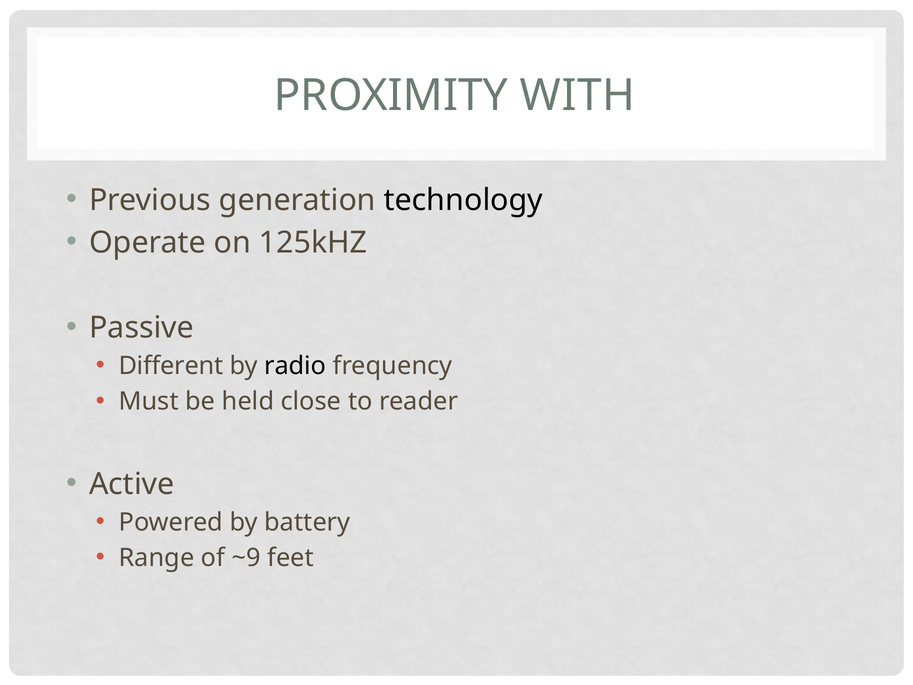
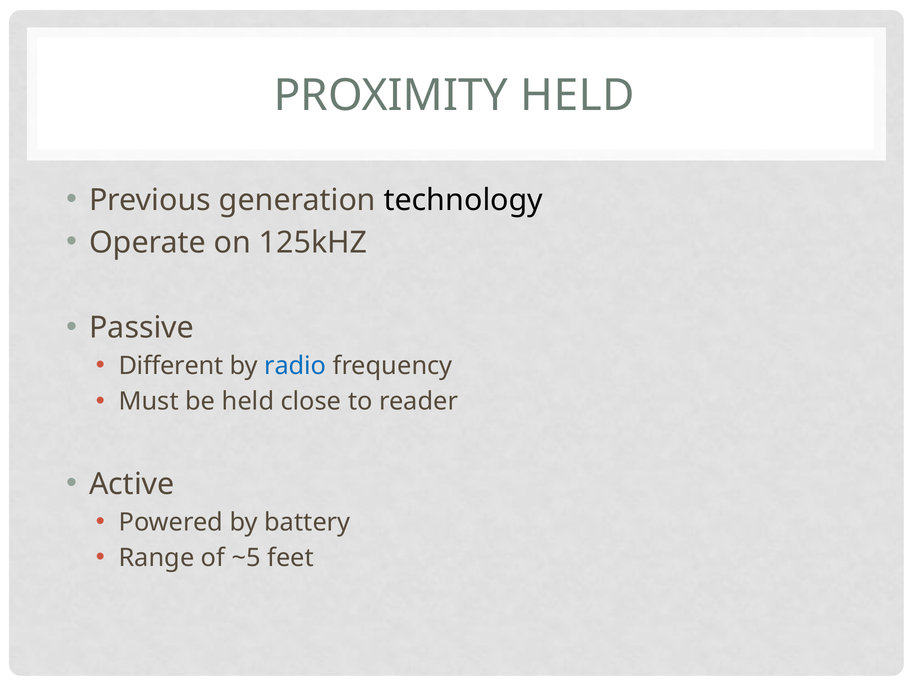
PROXIMITY WITH: WITH -> HELD
radio colour: black -> blue
~9: ~9 -> ~5
